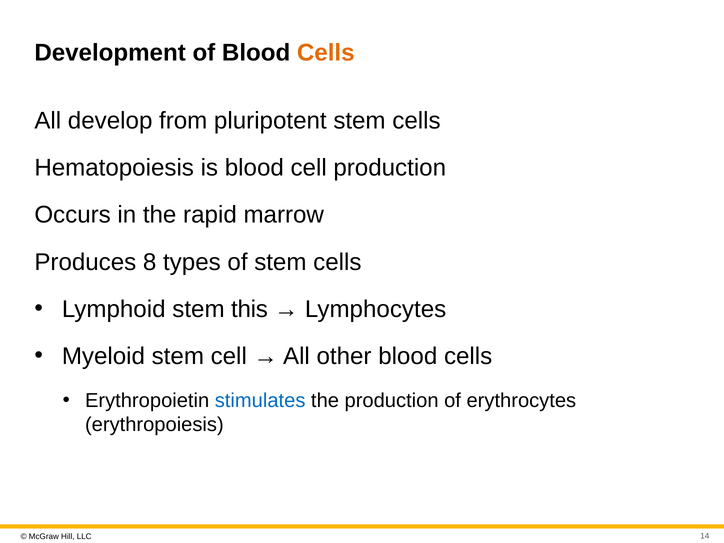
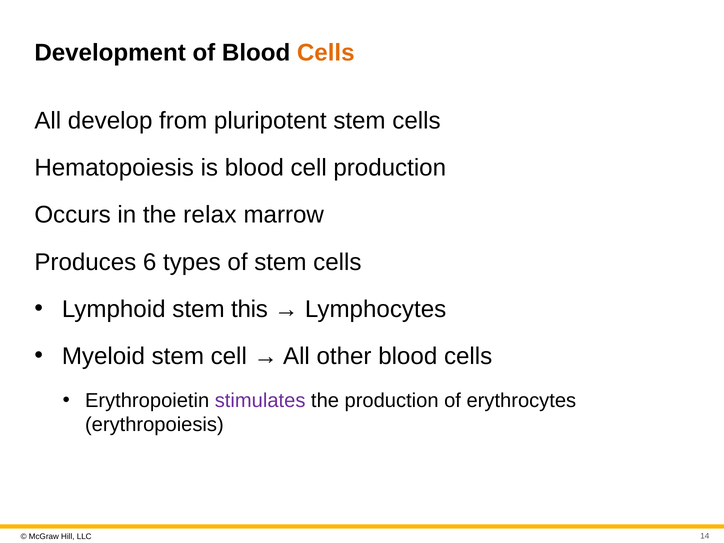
rapid: rapid -> relax
8: 8 -> 6
stimulates colour: blue -> purple
